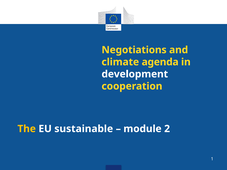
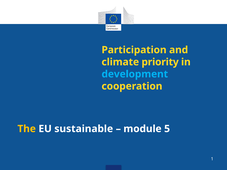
Negotiations: Negotiations -> Participation
agenda: agenda -> priority
development colour: white -> light blue
2: 2 -> 5
